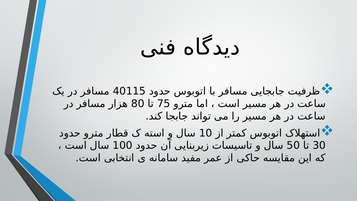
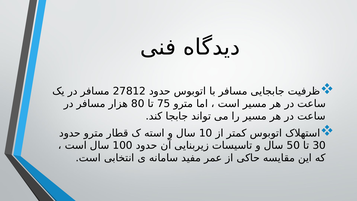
40115: 40115 -> 27812
